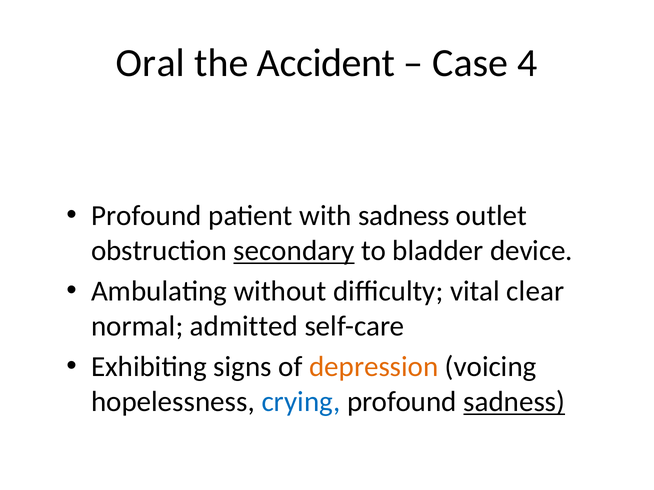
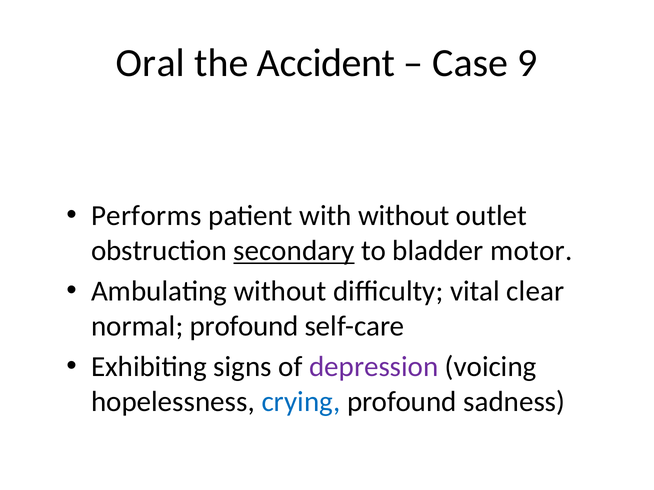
4: 4 -> 9
Profound at (146, 216): Profound -> Performs
with sadness: sadness -> without
device: device -> motor
normal admitted: admitted -> profound
depression colour: orange -> purple
sadness at (514, 402) underline: present -> none
